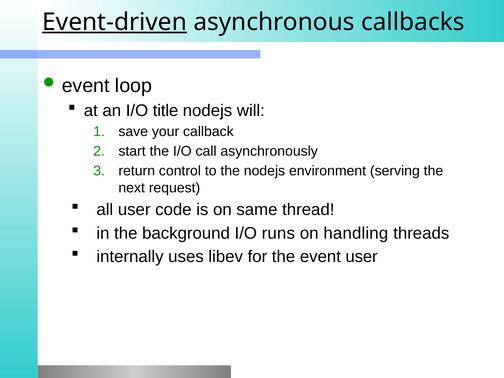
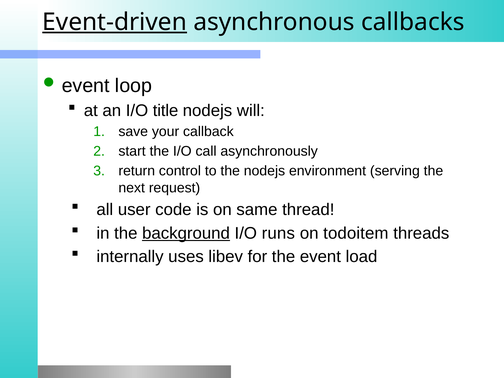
background underline: none -> present
handling: handling -> todoitem
event user: user -> load
